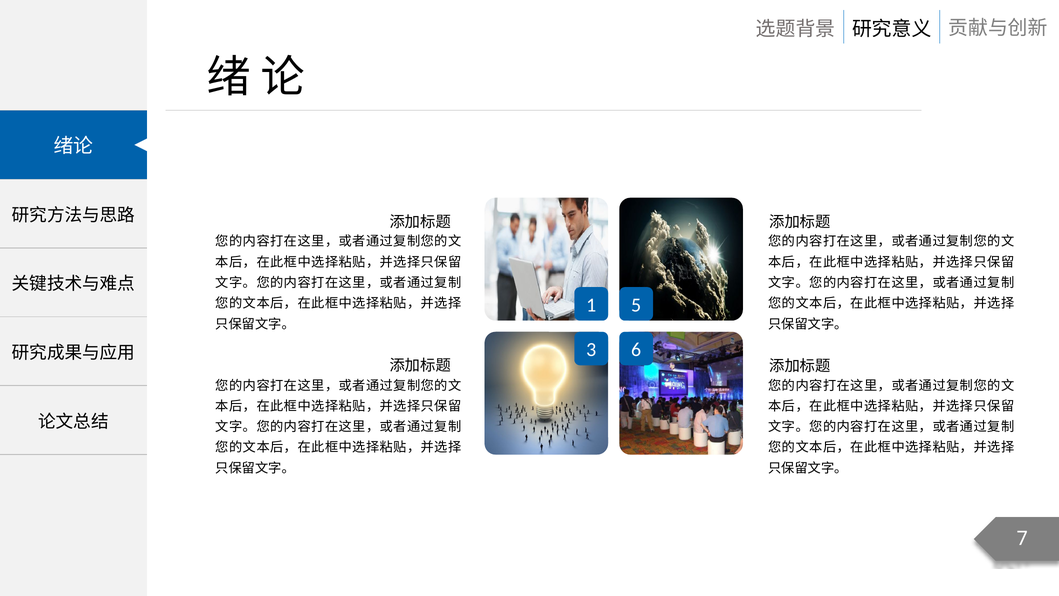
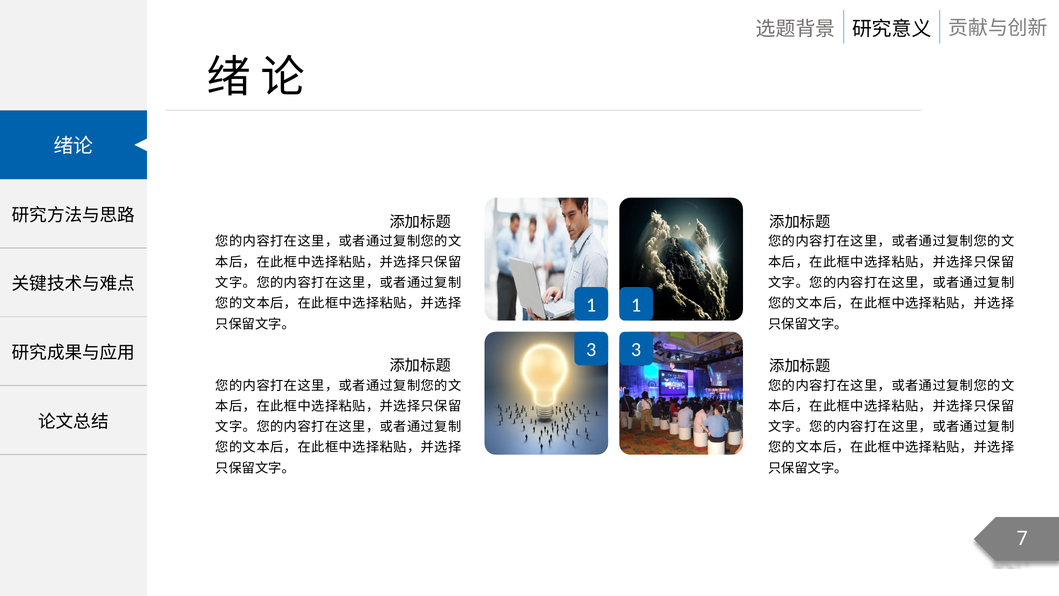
1 5: 5 -> 1
3 6: 6 -> 3
